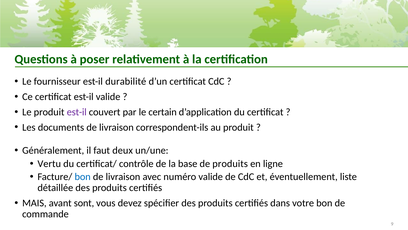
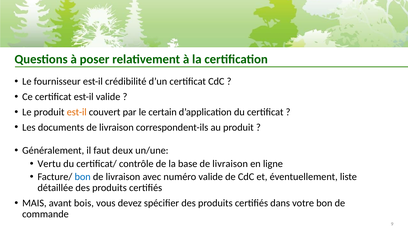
durabilité: durabilité -> crédibilité
est-il at (77, 112) colour: purple -> orange
base de produits: produits -> livraison
sont: sont -> bois
